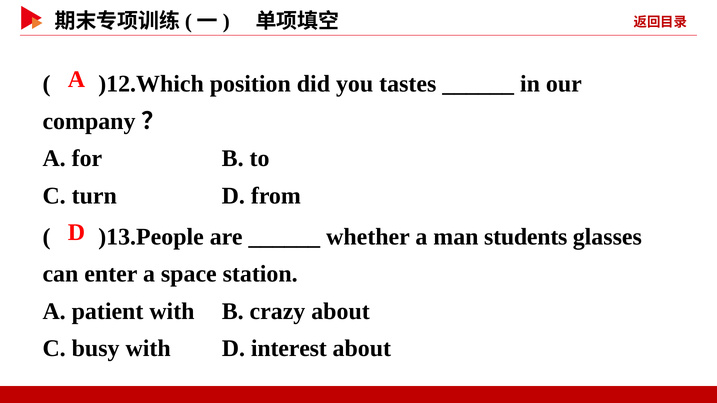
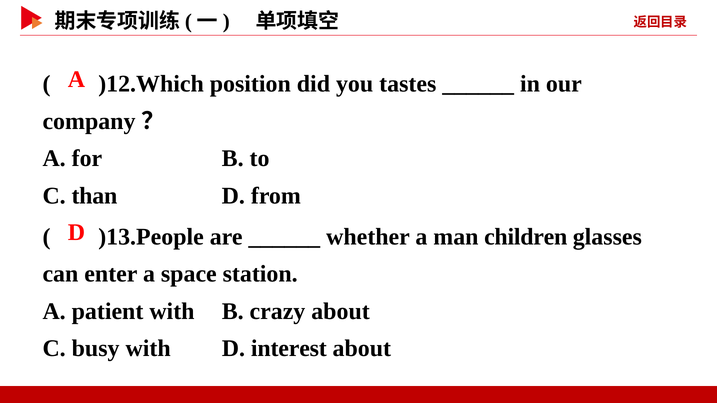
turn: turn -> than
students: students -> children
